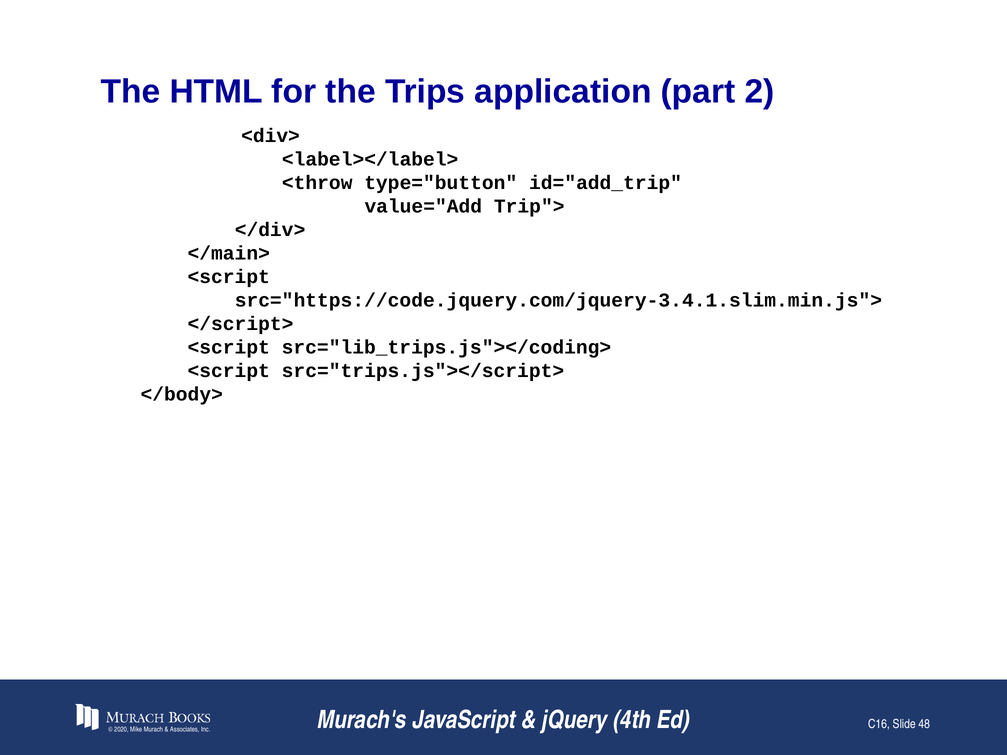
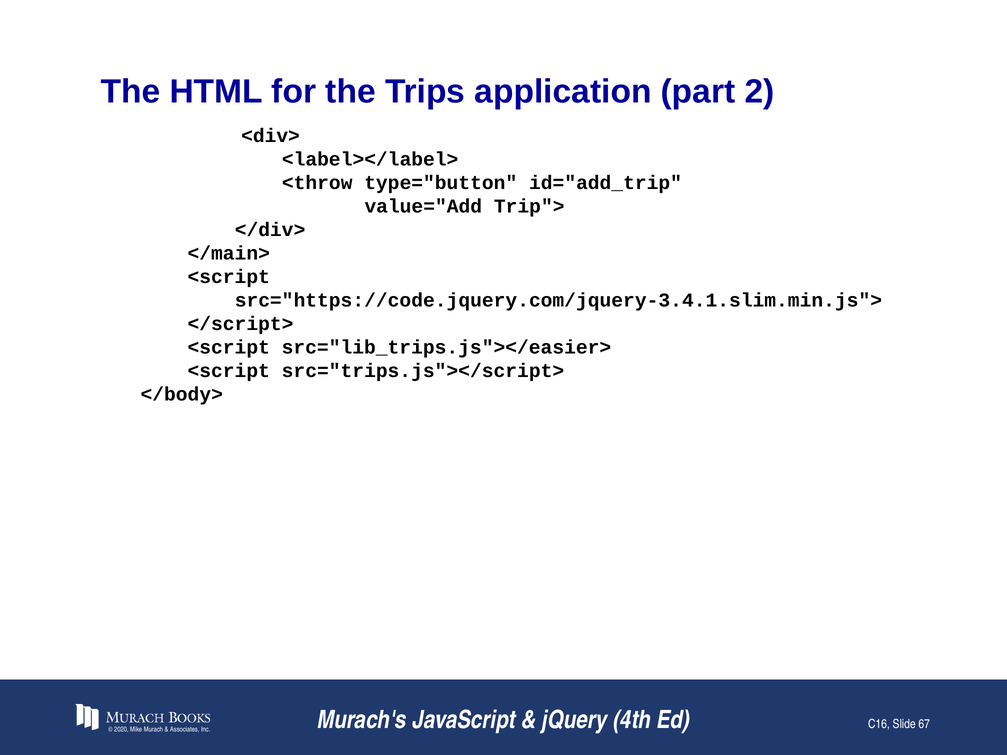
src="lib_trips.js"></coding>: src="lib_trips.js"></coding> -> src="lib_trips.js"></easier>
48: 48 -> 67
